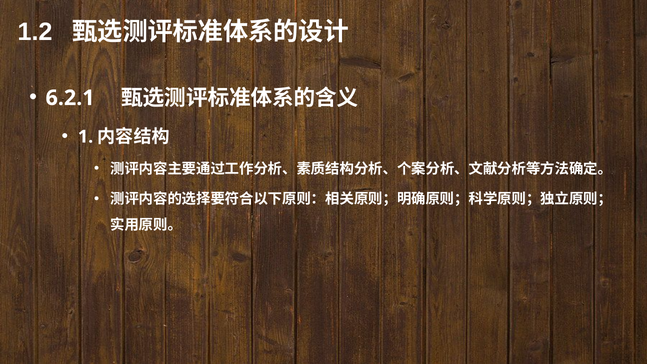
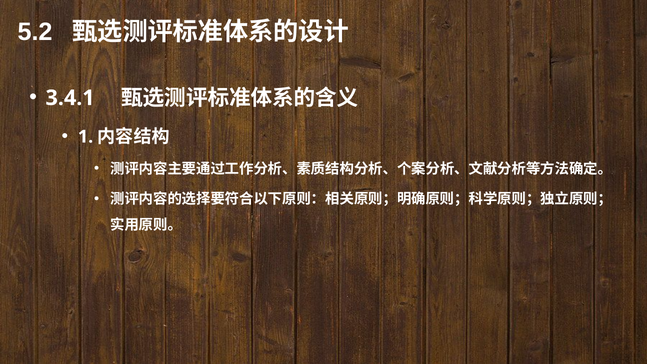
1.2: 1.2 -> 5.2
6.2.1: 6.2.1 -> 3.4.1
